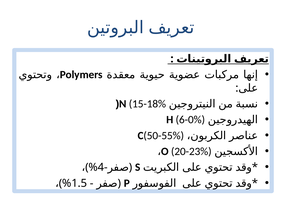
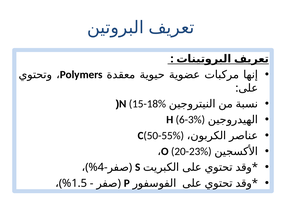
6-0%: 6-0% -> 6-3%
